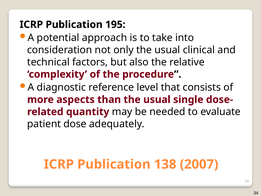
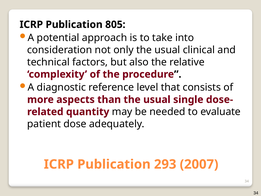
195: 195 -> 805
138: 138 -> 293
